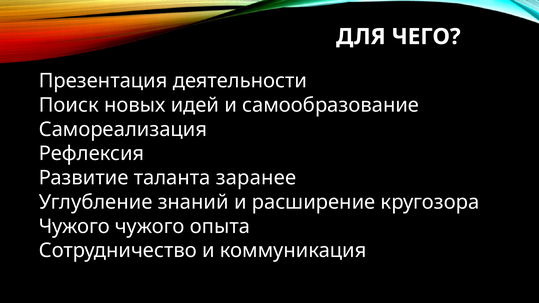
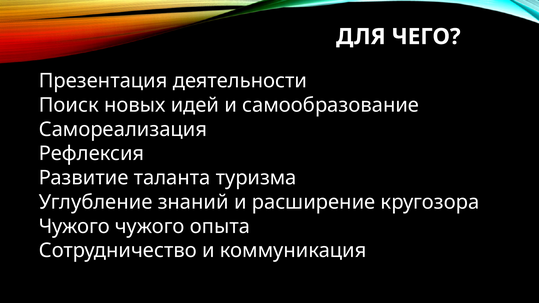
заранее: заранее -> туризма
